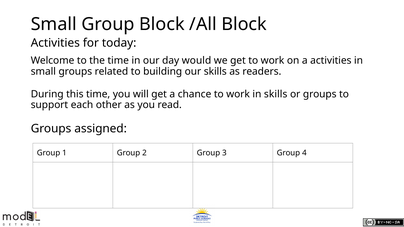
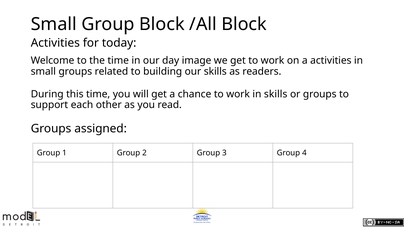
would: would -> image
